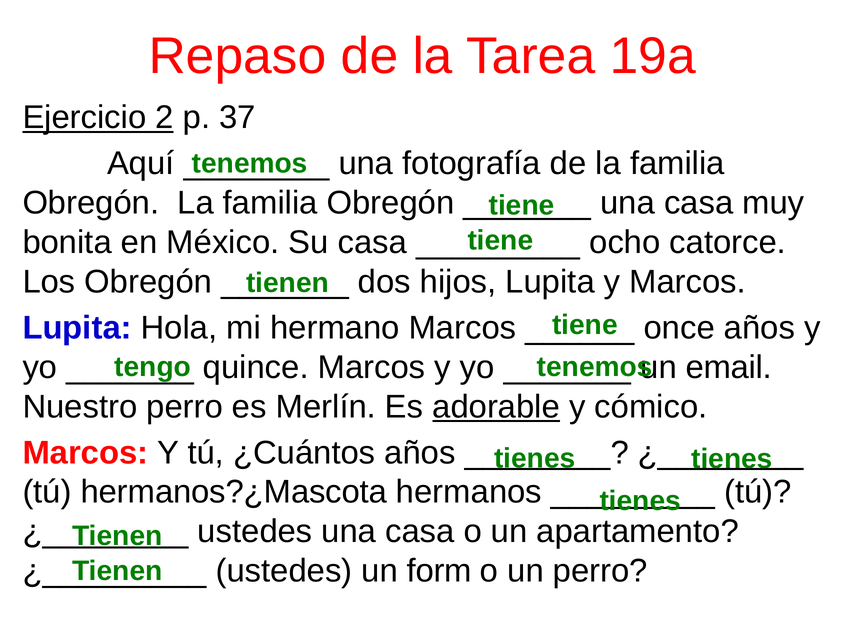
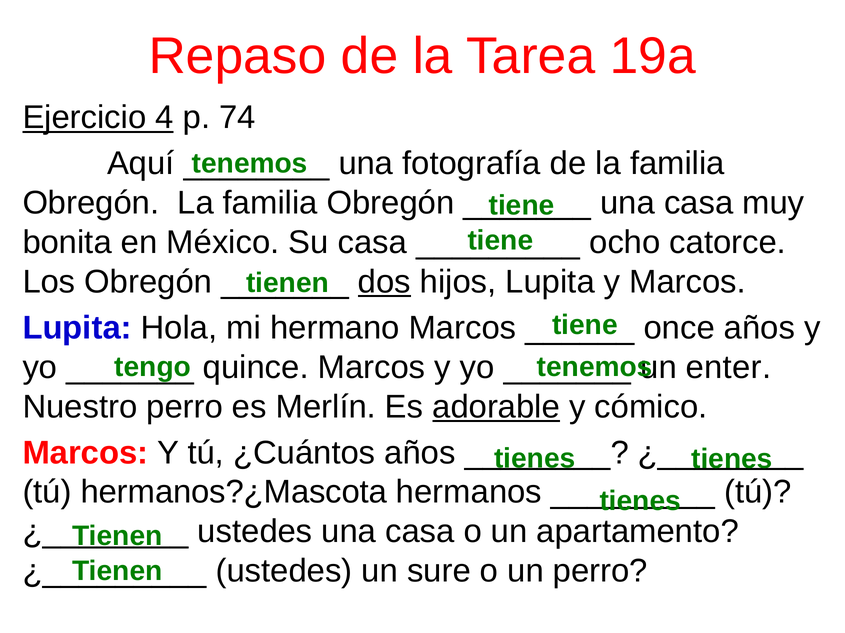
2: 2 -> 4
37: 37 -> 74
dos underline: none -> present
email: email -> enter
form: form -> sure
